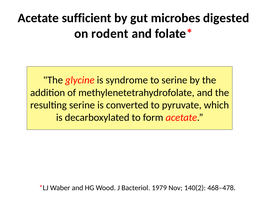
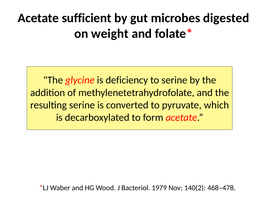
rodent: rodent -> weight
syndrome: syndrome -> deficiency
